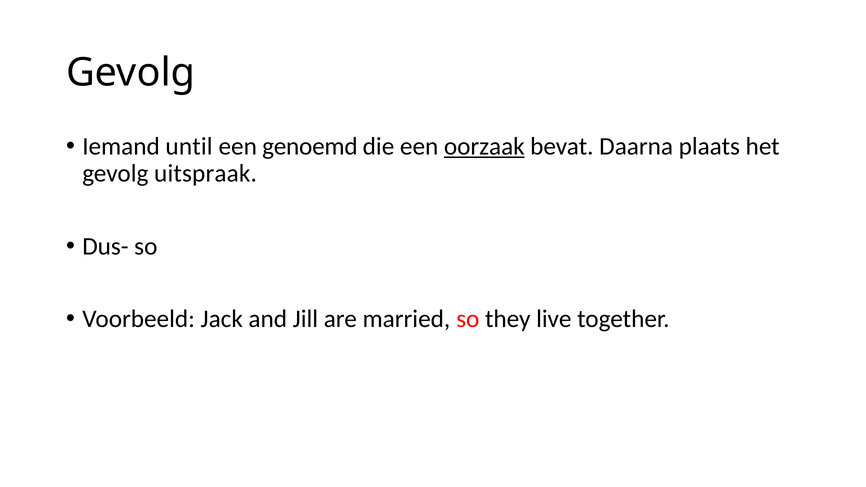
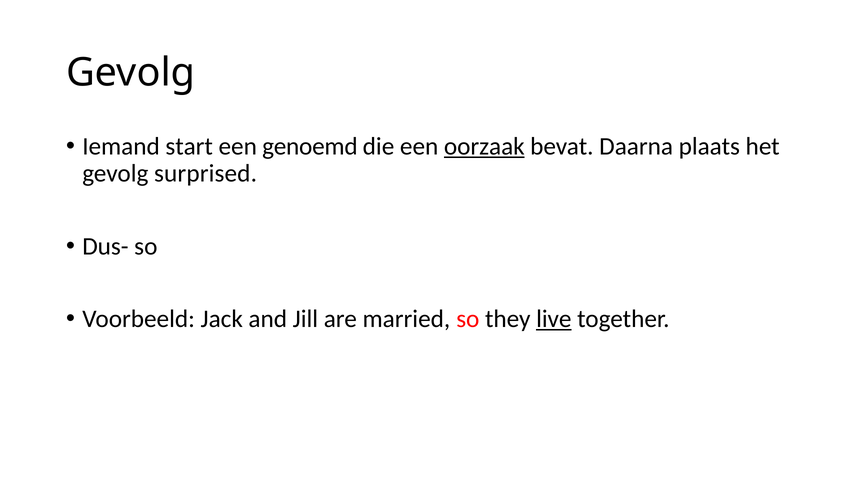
until: until -> start
uitspraak: uitspraak -> surprised
live underline: none -> present
